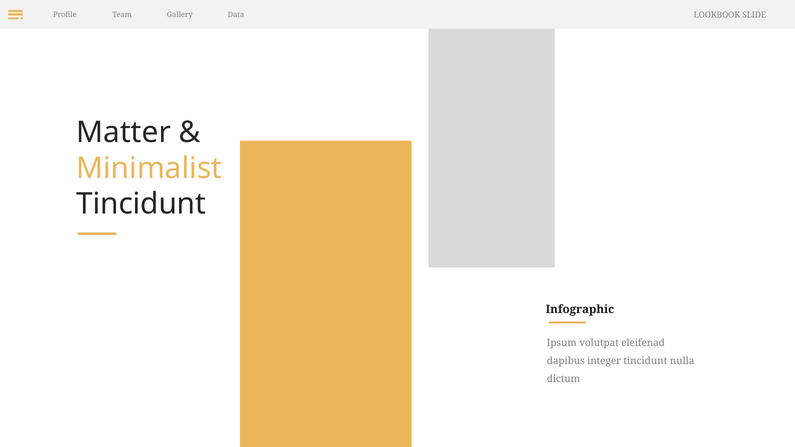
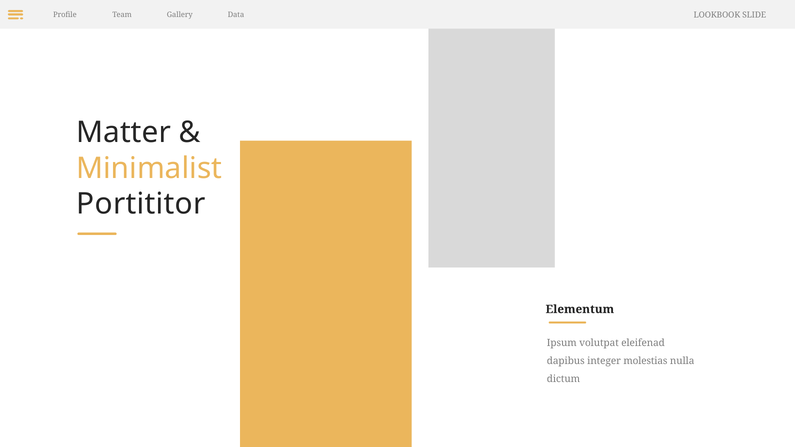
Tincidunt at (141, 204): Tincidunt -> Portititor
Infographic: Infographic -> Elementum
integer tincidunt: tincidunt -> molestias
